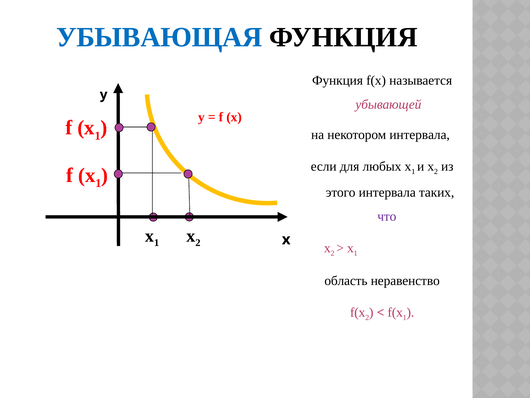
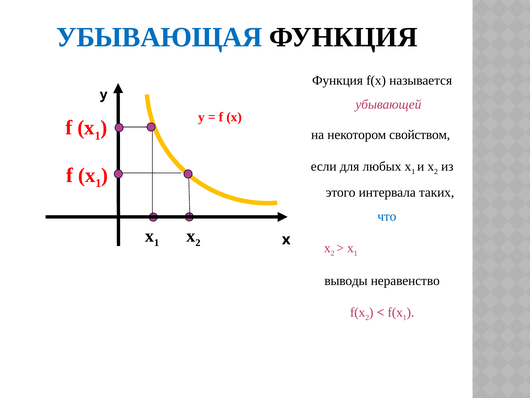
некотором интервала: интервала -> свойством
что colour: purple -> blue
область: область -> выводы
